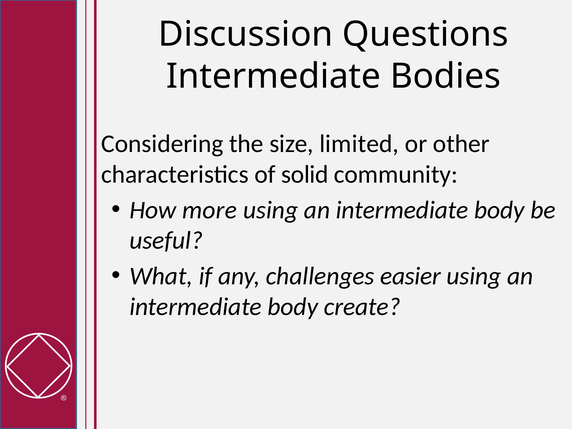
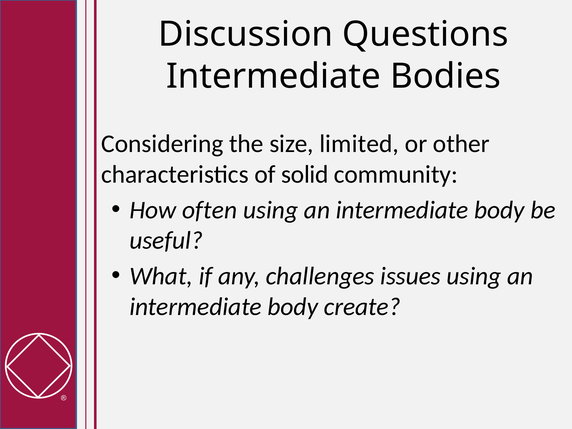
more: more -> often
easier: easier -> issues
